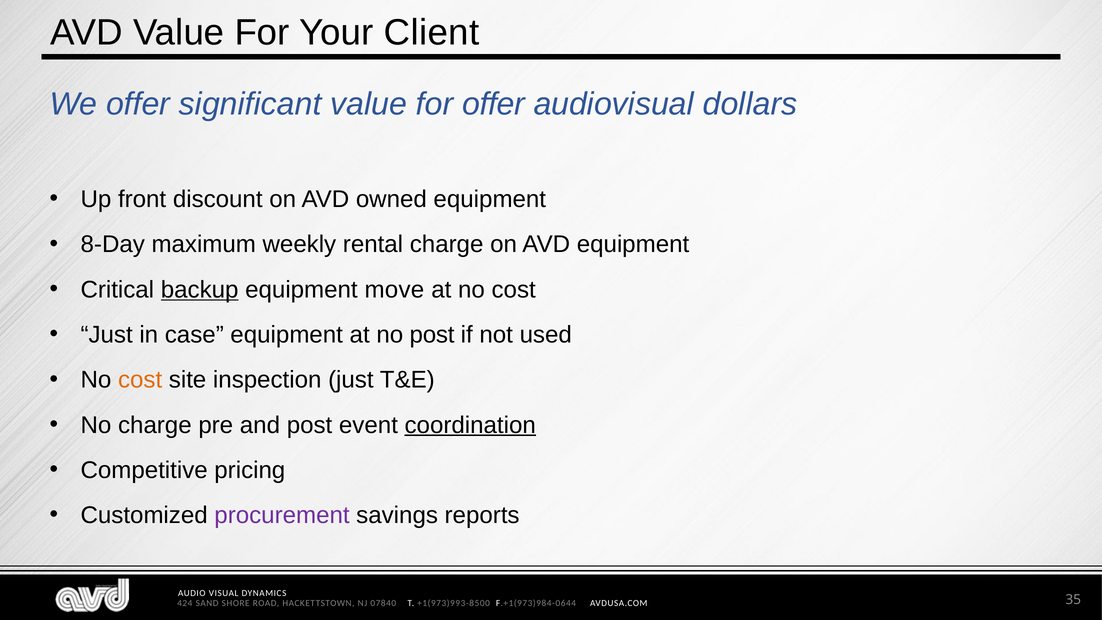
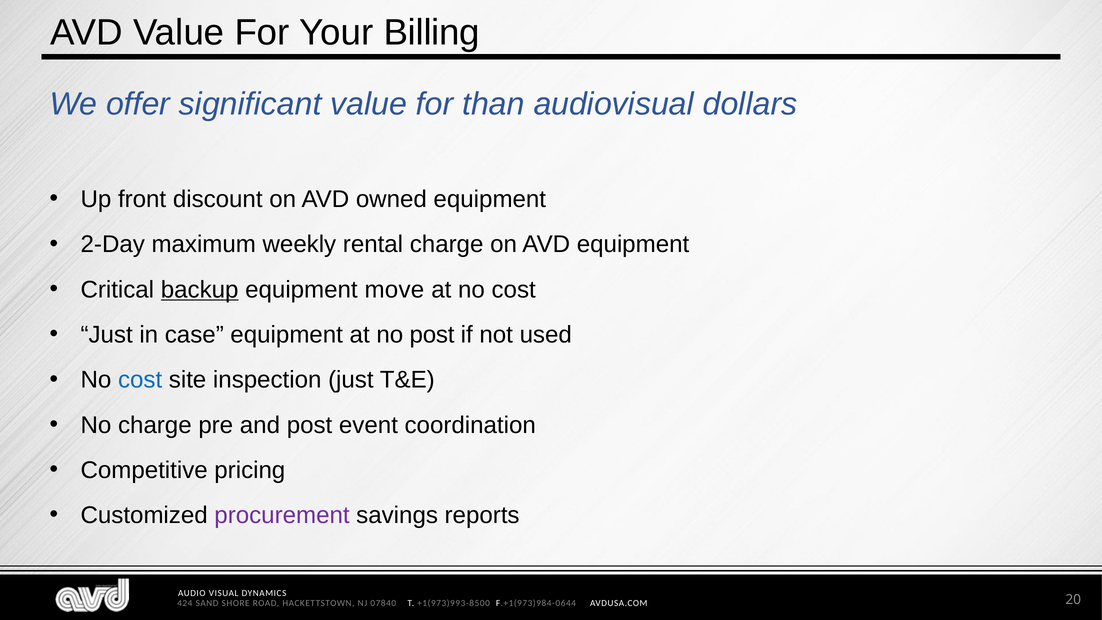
Client: Client -> Billing
for offer: offer -> than
8-Day: 8-Day -> 2-Day
cost at (140, 380) colour: orange -> blue
coordination underline: present -> none
35: 35 -> 20
